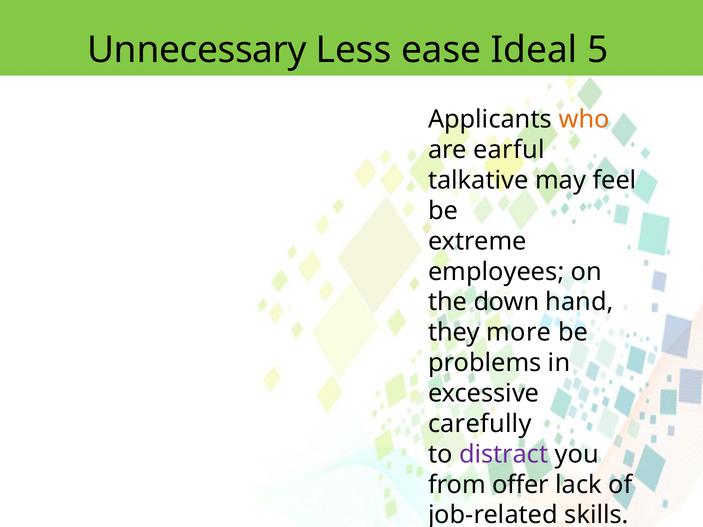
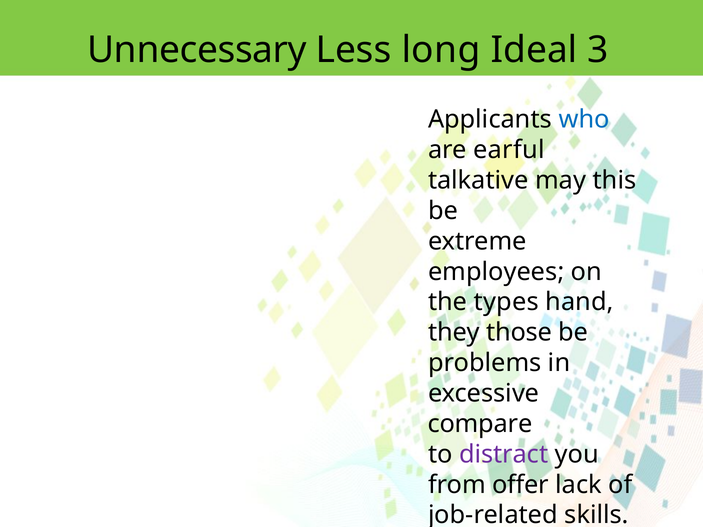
ease: ease -> long
5: 5 -> 3
who colour: orange -> blue
feel: feel -> this
down: down -> types
more: more -> those
carefully: carefully -> compare
